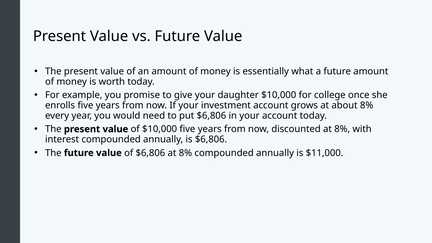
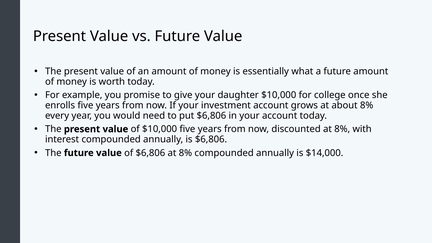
$11,000: $11,000 -> $14,000
